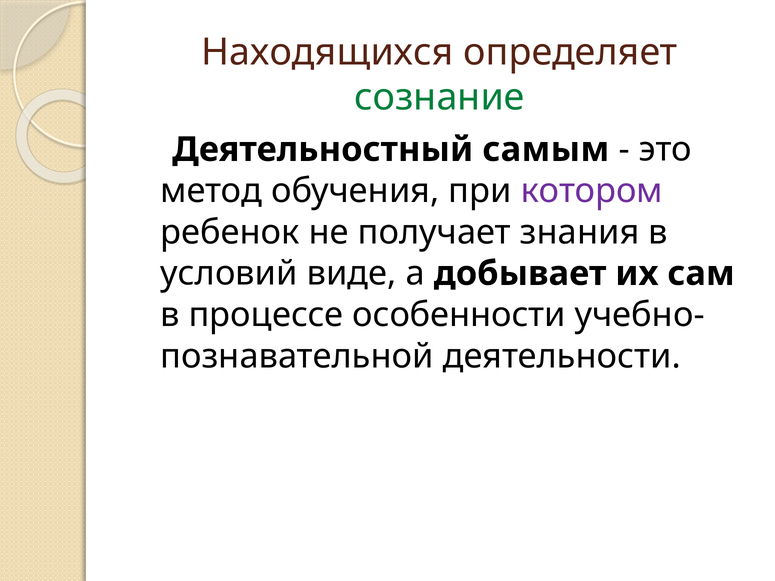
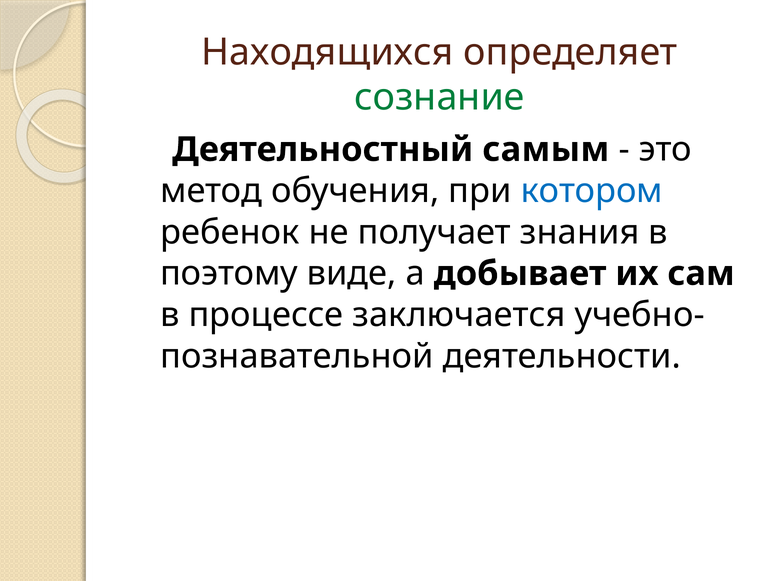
котором colour: purple -> blue
условий: условий -> поэтому
особенности: особенности -> заключается
